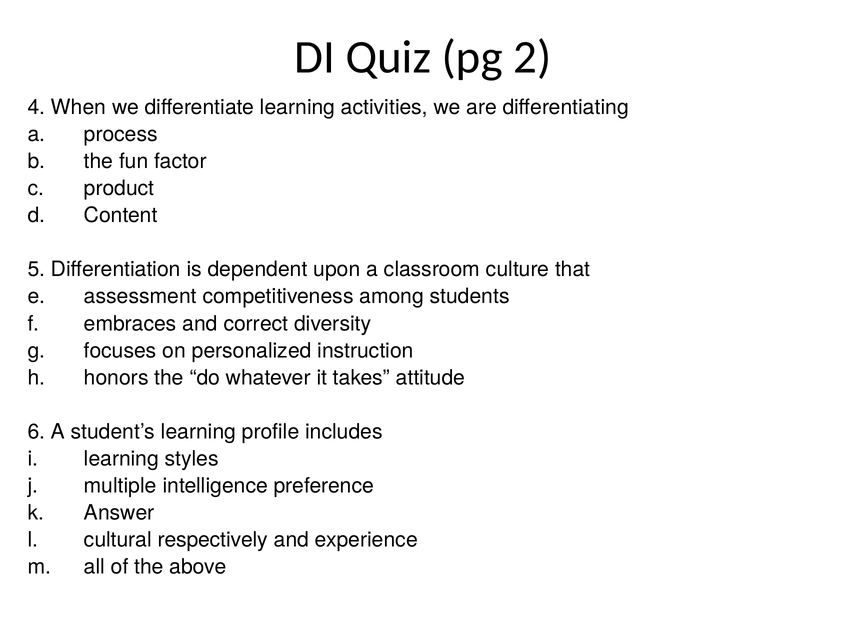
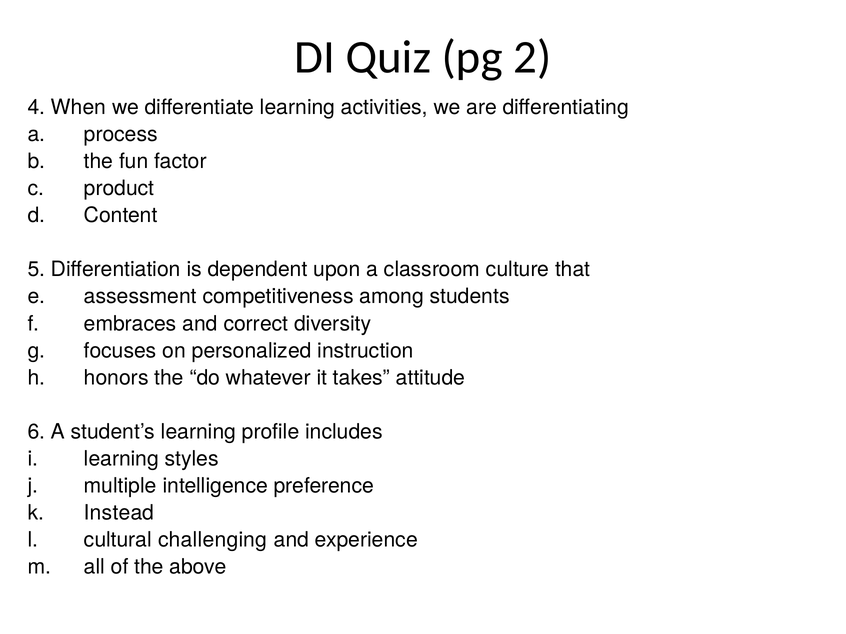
Answer: Answer -> Instead
respectively: respectively -> challenging
